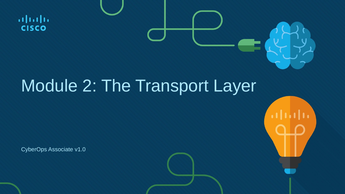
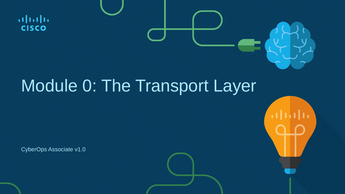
2: 2 -> 0
